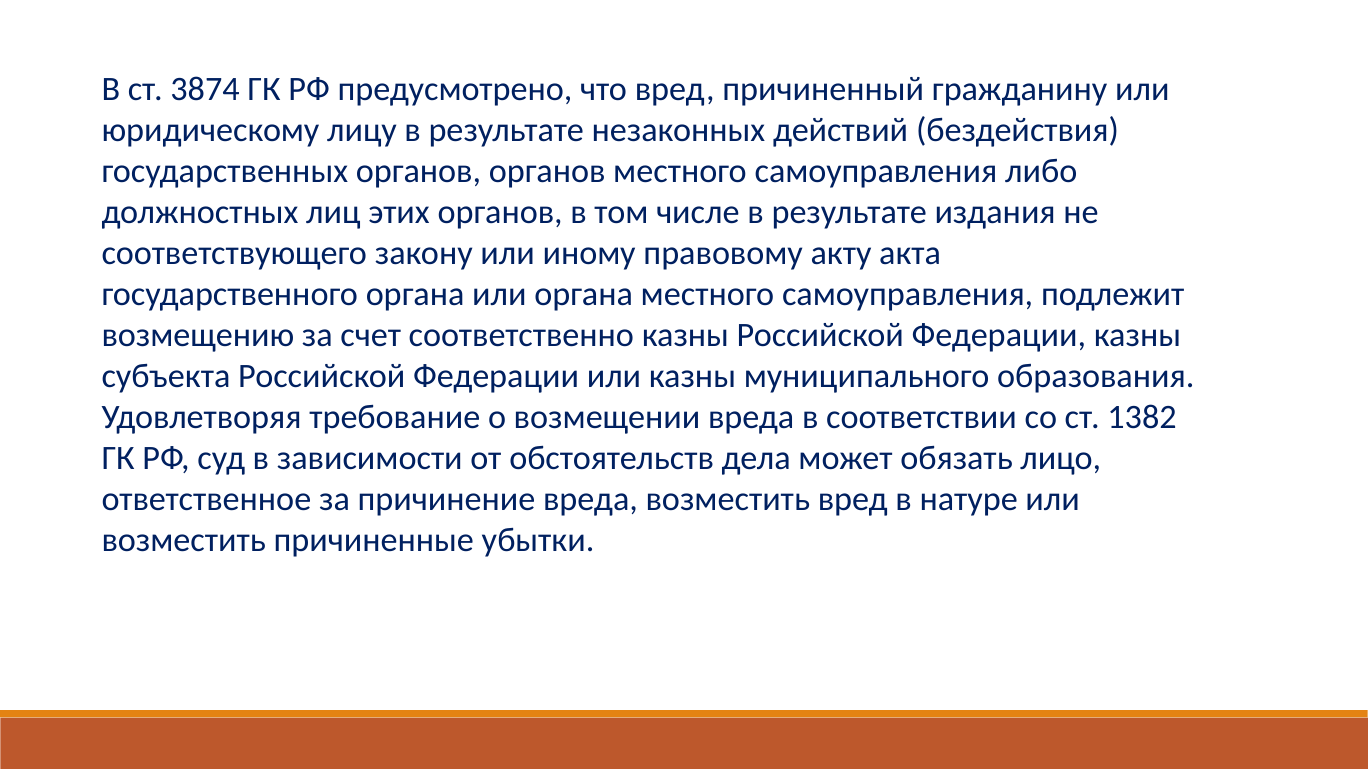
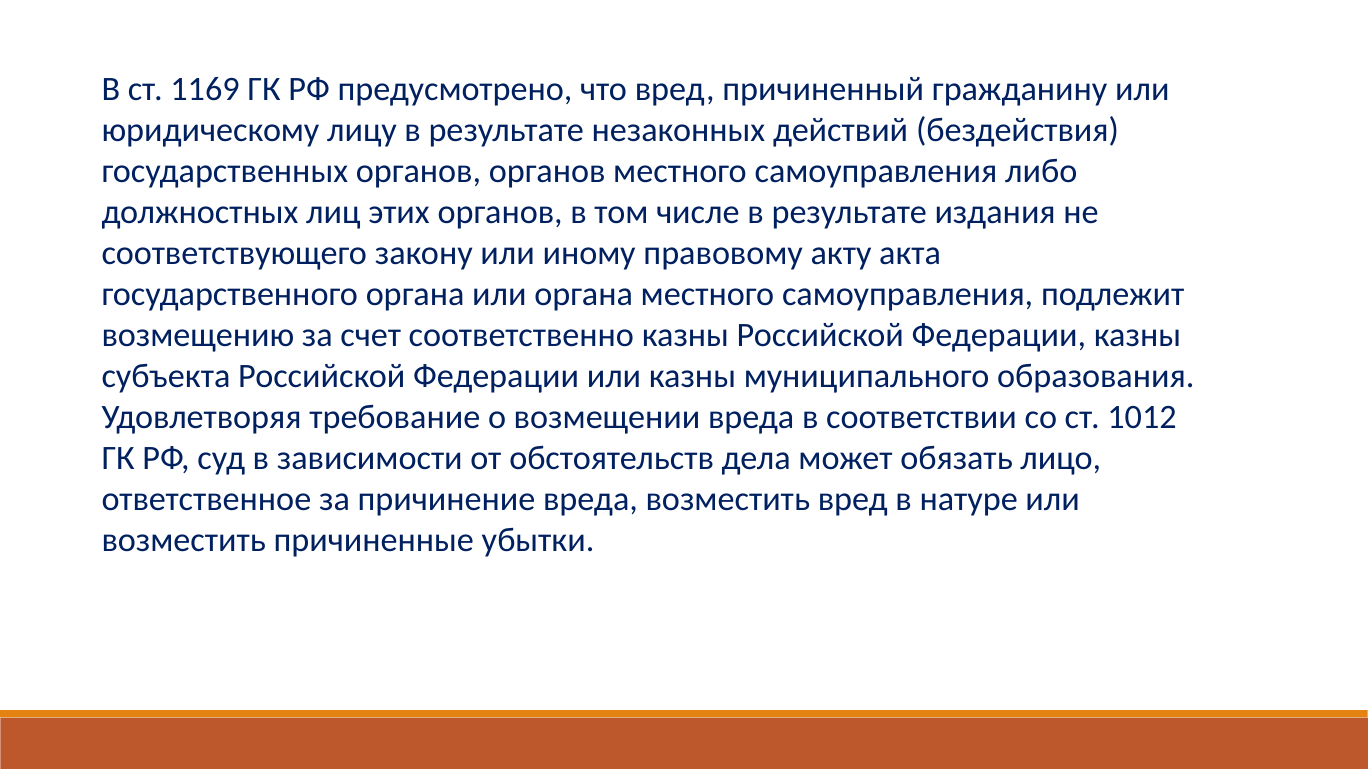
3874: 3874 -> 1169
1382: 1382 -> 1012
